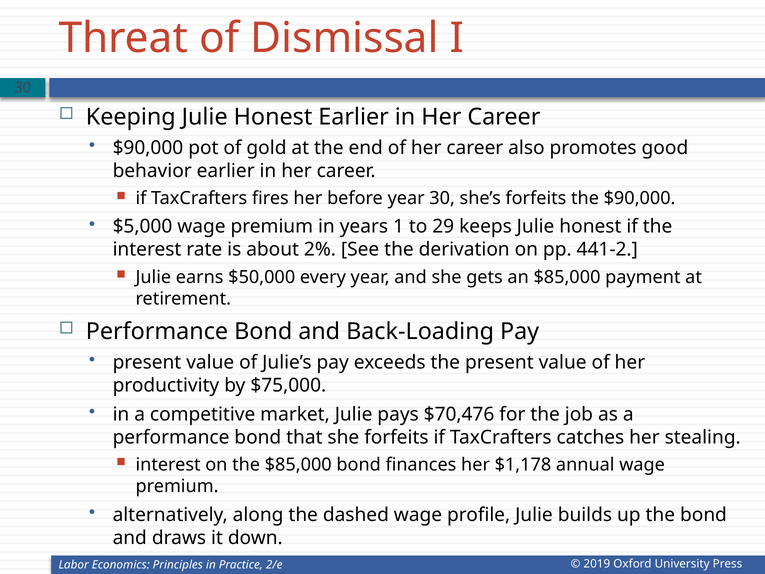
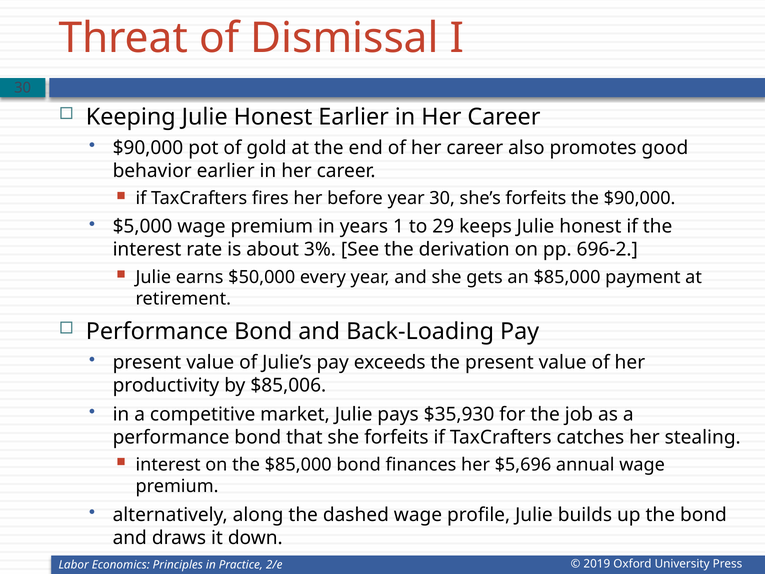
2%: 2% -> 3%
441-2: 441-2 -> 696-2
$75,000: $75,000 -> $85,006
$70,476: $70,476 -> $35,930
$1,178: $1,178 -> $5,696
